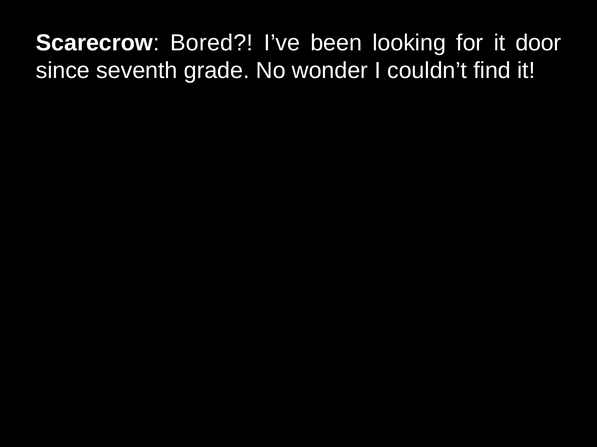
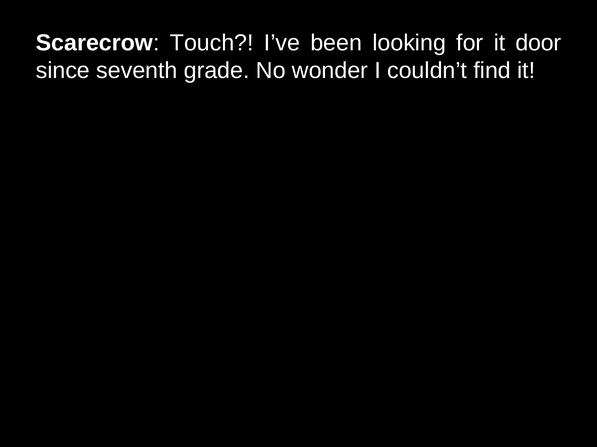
Bored: Bored -> Touch
